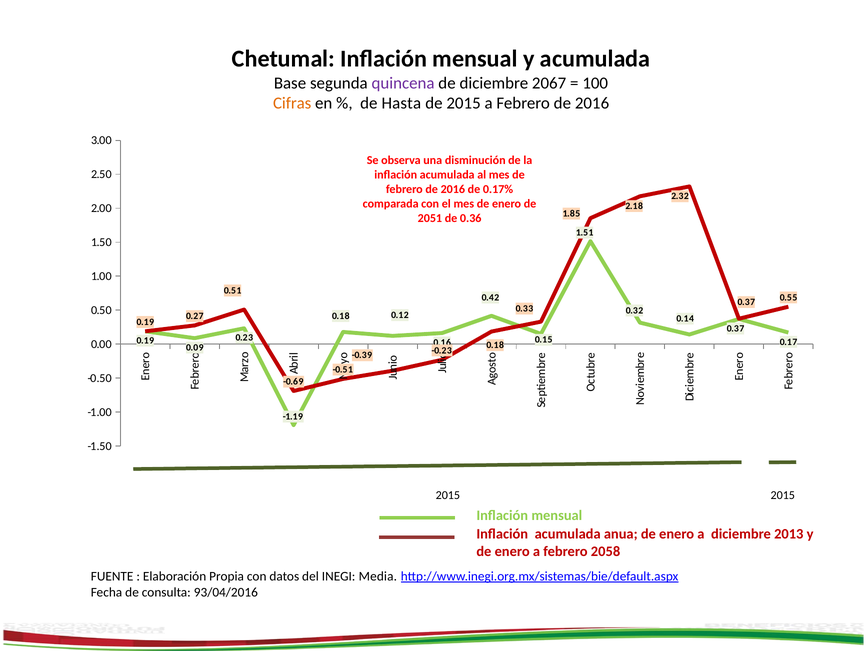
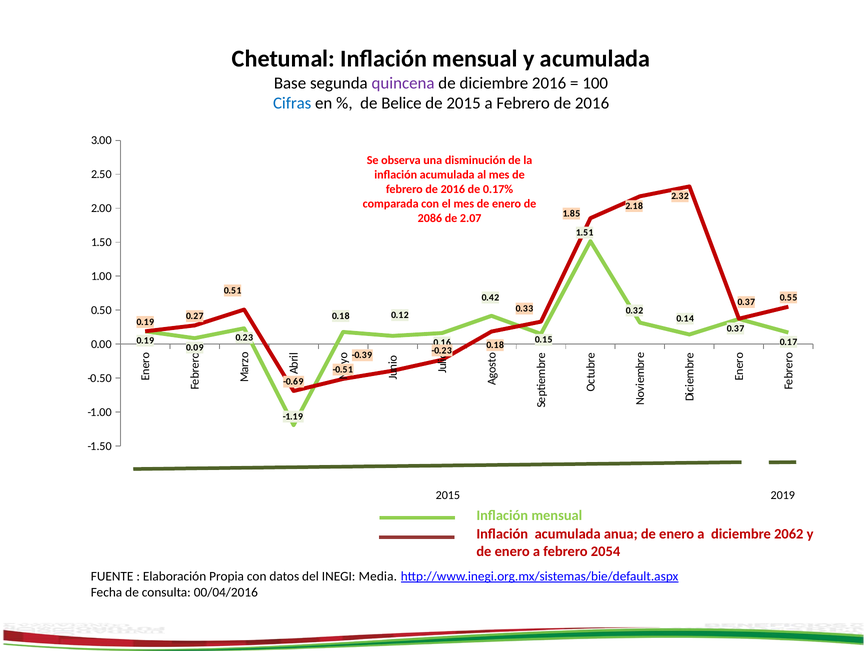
diciembre 2067: 2067 -> 2016
Cifras colour: orange -> blue
Hasta: Hasta -> Belice
2051: 2051 -> 2086
0.36: 0.36 -> 2.07
2015 2015: 2015 -> 2019
2013: 2013 -> 2062
2058: 2058 -> 2054
93/04/2016: 93/04/2016 -> 00/04/2016
